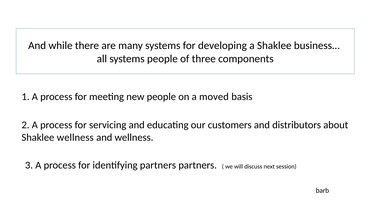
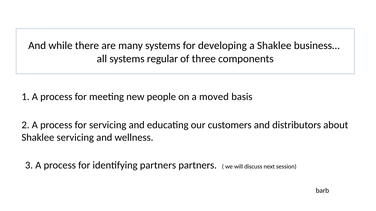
systems people: people -> regular
Shaklee wellness: wellness -> servicing
